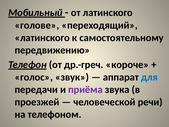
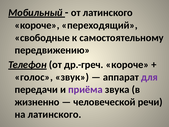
голове at (37, 25): голове -> короче
латинского at (42, 38): латинского -> свободные
для colour: blue -> purple
проезжей: проезжей -> жизненно
на телефоном: телефоном -> латинского
